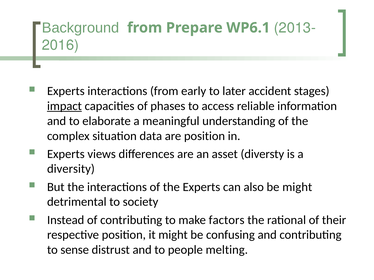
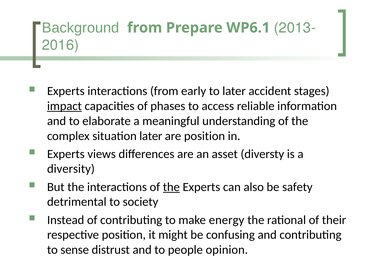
situation data: data -> later
the at (171, 187) underline: none -> present
be might: might -> safety
factors: factors -> energy
melting: melting -> opinion
